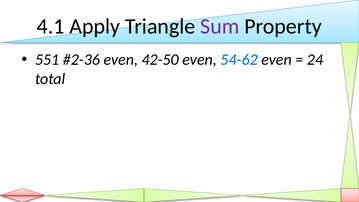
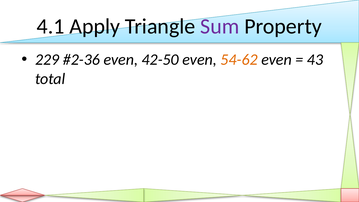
551: 551 -> 229
54-62 colour: blue -> orange
24: 24 -> 43
